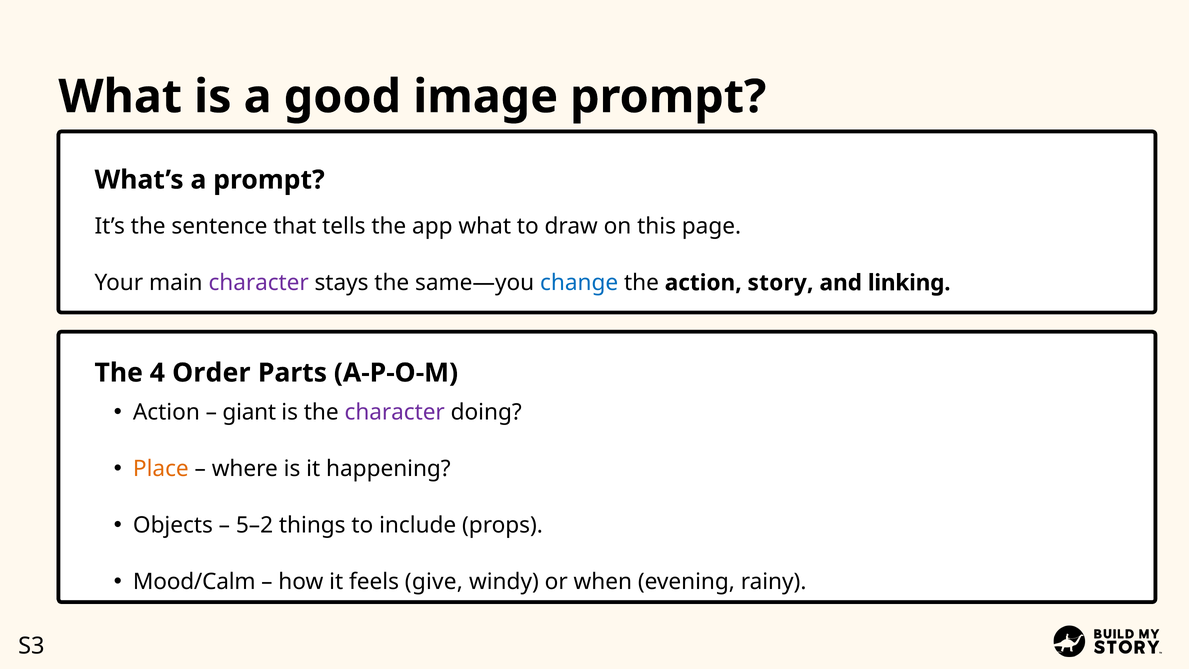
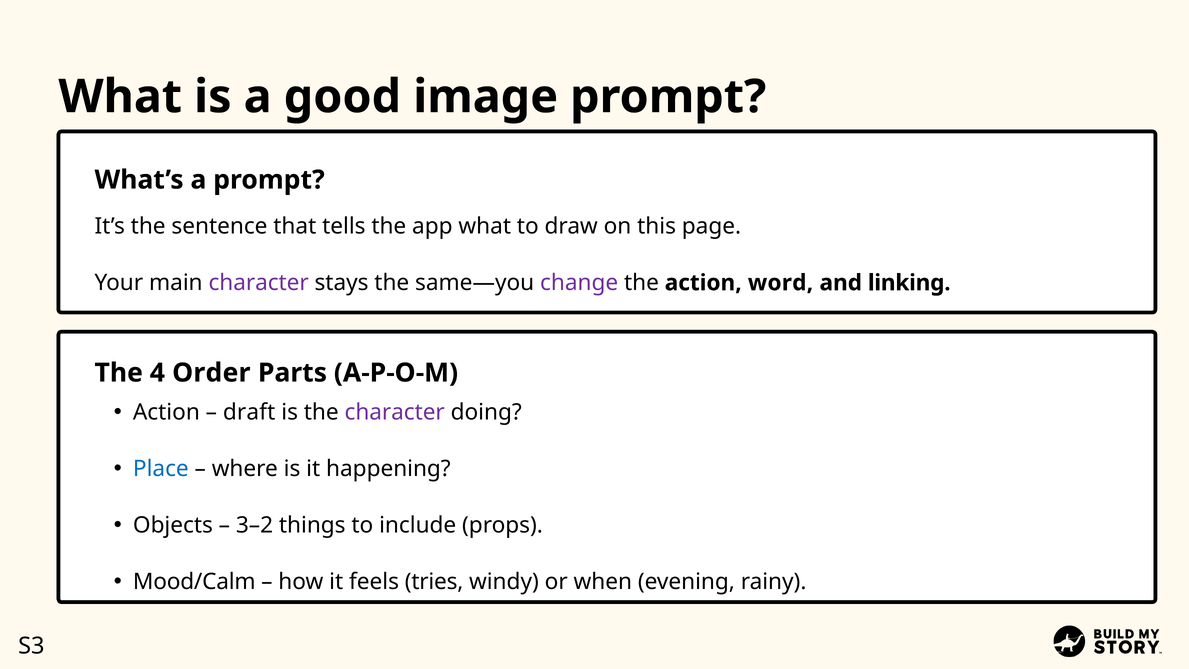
change colour: blue -> purple
story: story -> word
giant: giant -> draft
Place colour: orange -> blue
5–2: 5–2 -> 3–2
give: give -> tries
